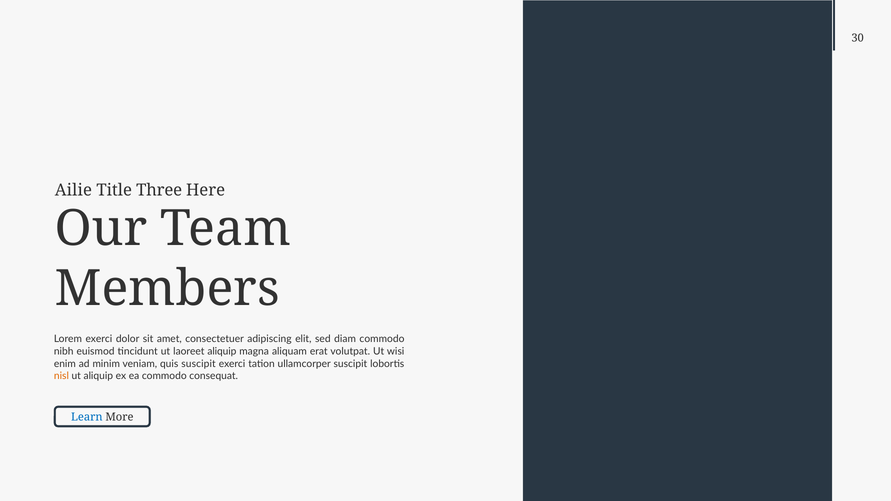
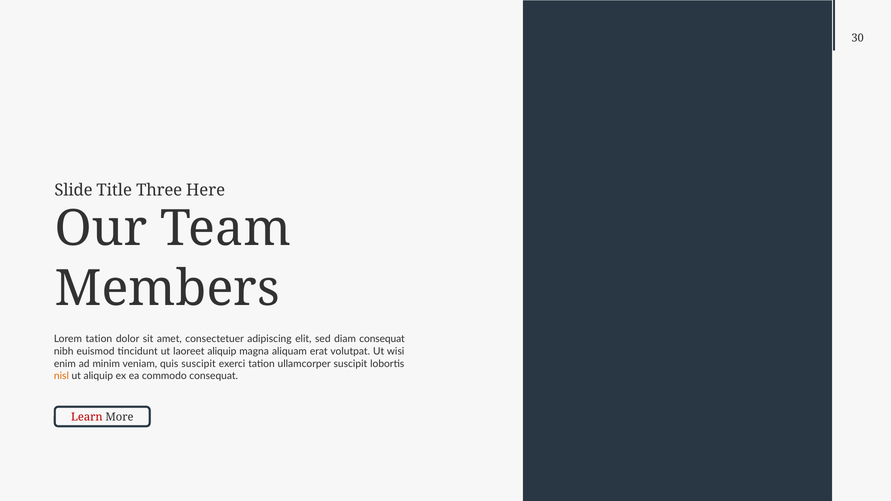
Ailie: Ailie -> Slide
Lorem exerci: exerci -> tation
diam commodo: commodo -> consequat
Learn colour: blue -> red
